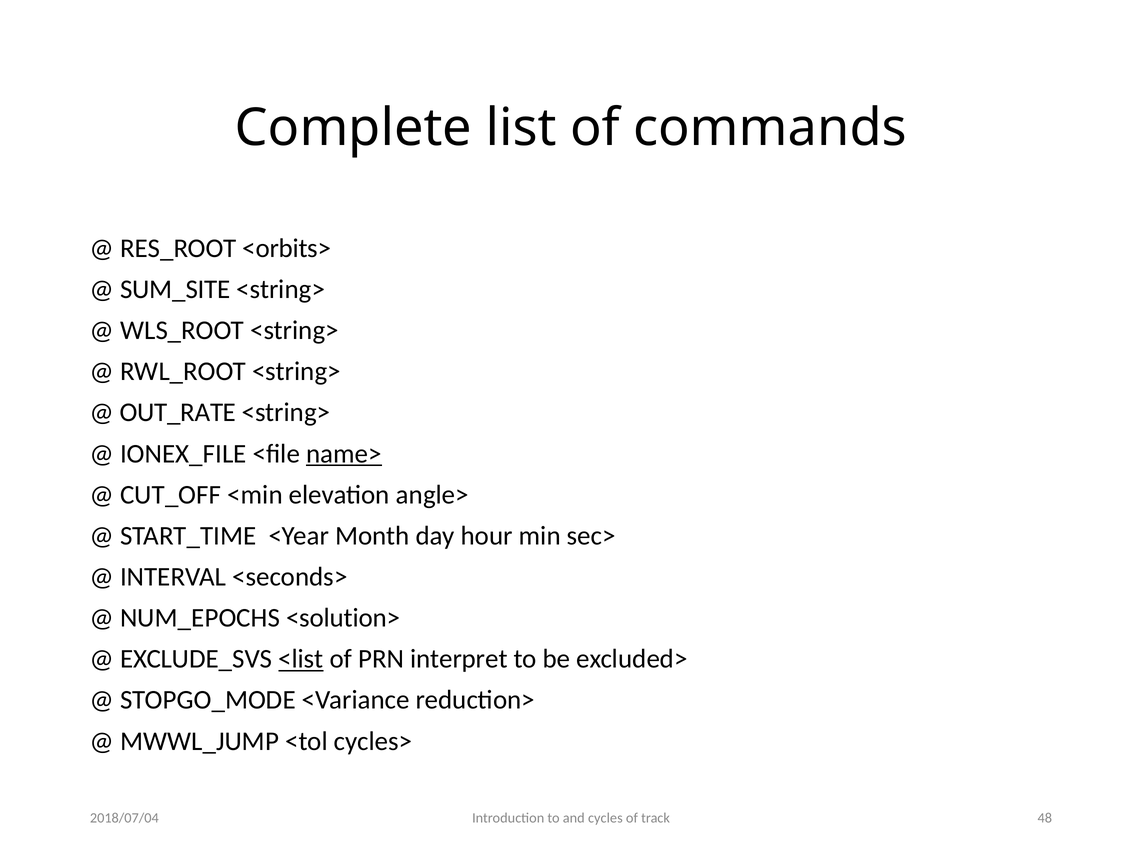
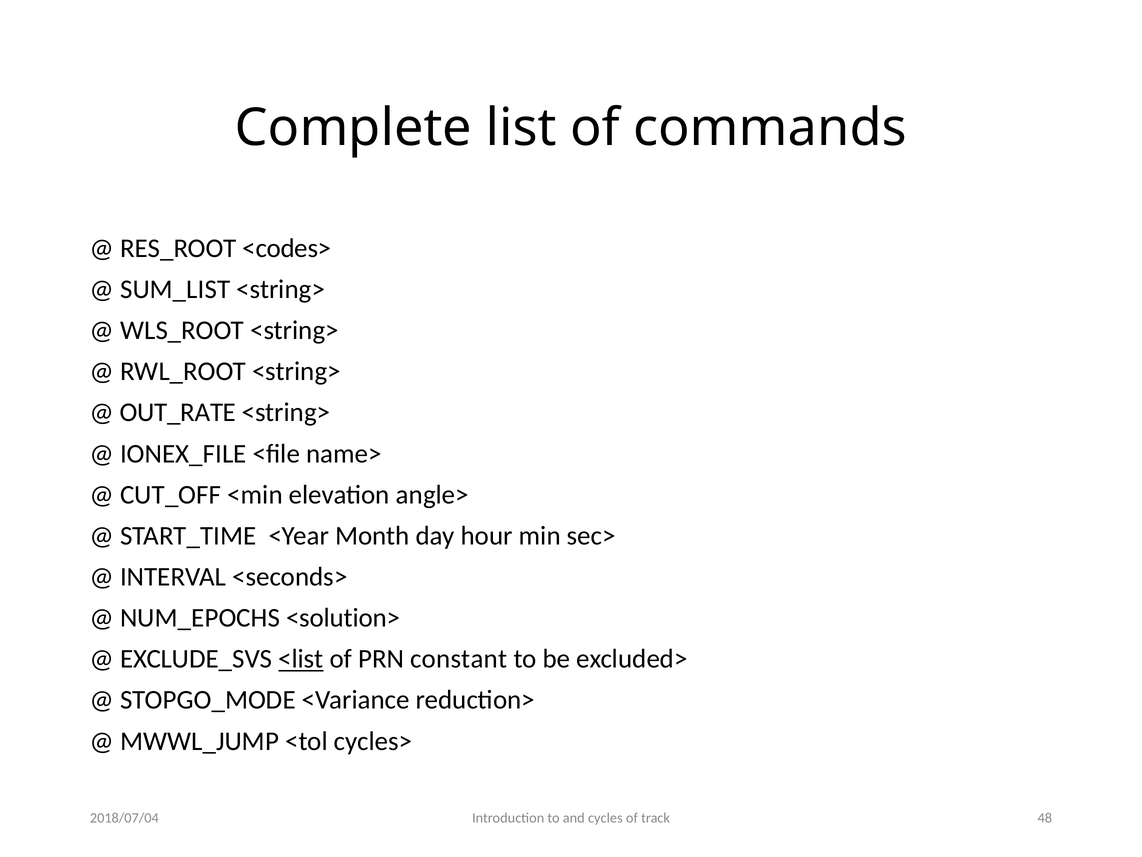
<orbits>: <orbits> -> <codes>
SUM_SITE: SUM_SITE -> SUM_LIST
name> underline: present -> none
interpret: interpret -> constant
